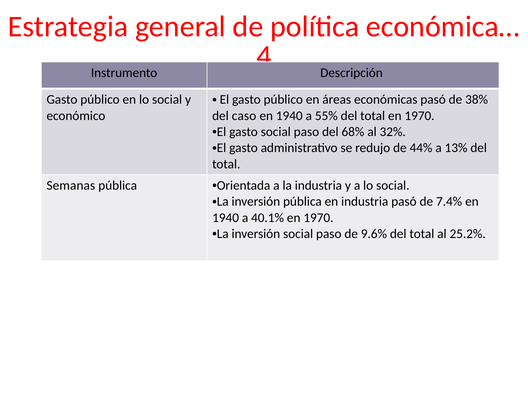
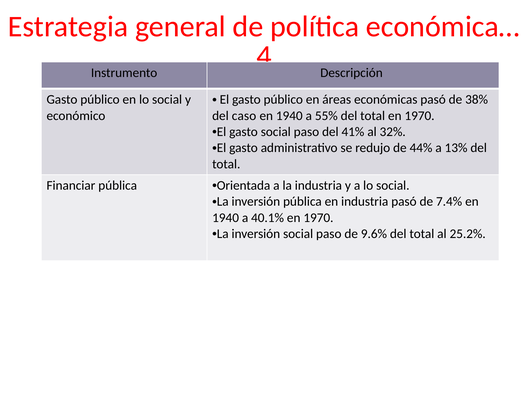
68%: 68% -> 41%
Semanas: Semanas -> Financiar
